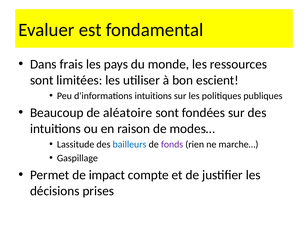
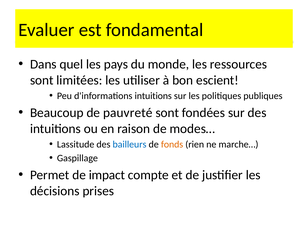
frais: frais -> quel
aléatoire: aléatoire -> pauvreté
fonds colour: purple -> orange
